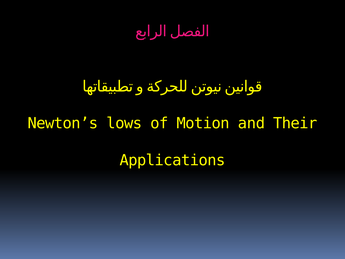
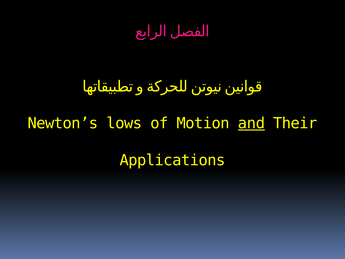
and underline: none -> present
